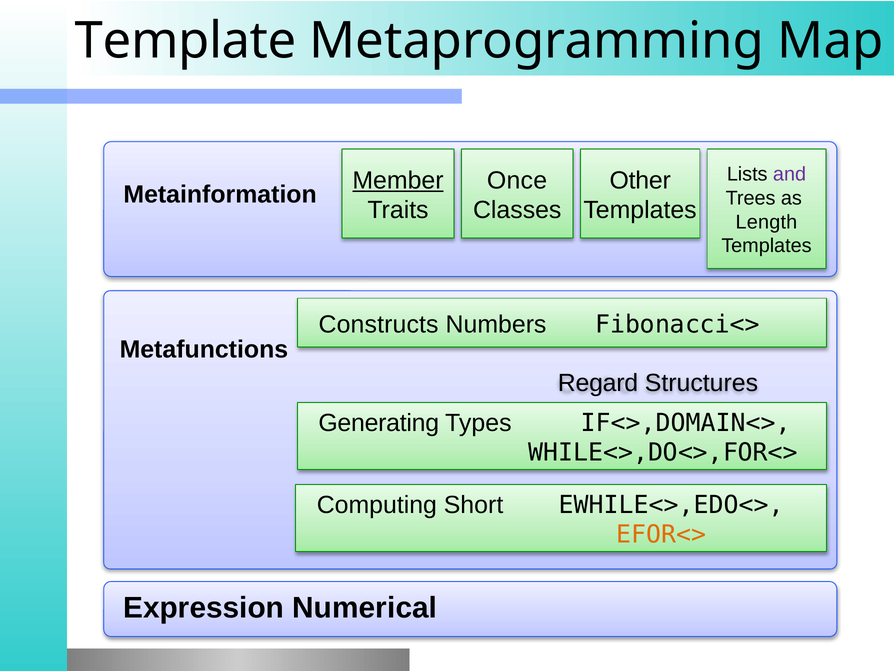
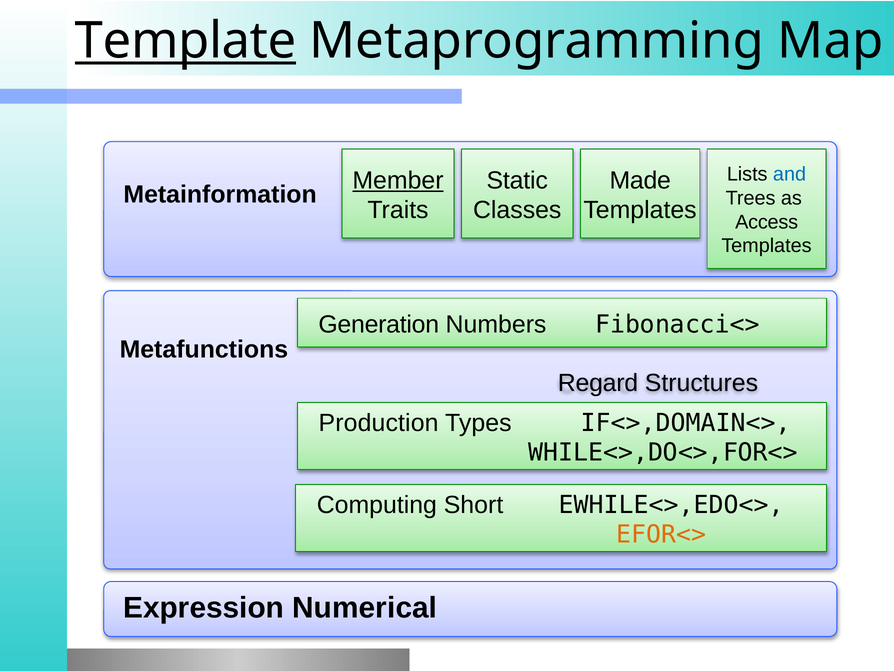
Template underline: none -> present
and colour: purple -> blue
Once: Once -> Static
Other: Other -> Made
Length: Length -> Access
Constructs: Constructs -> Generation
Generating: Generating -> Production
